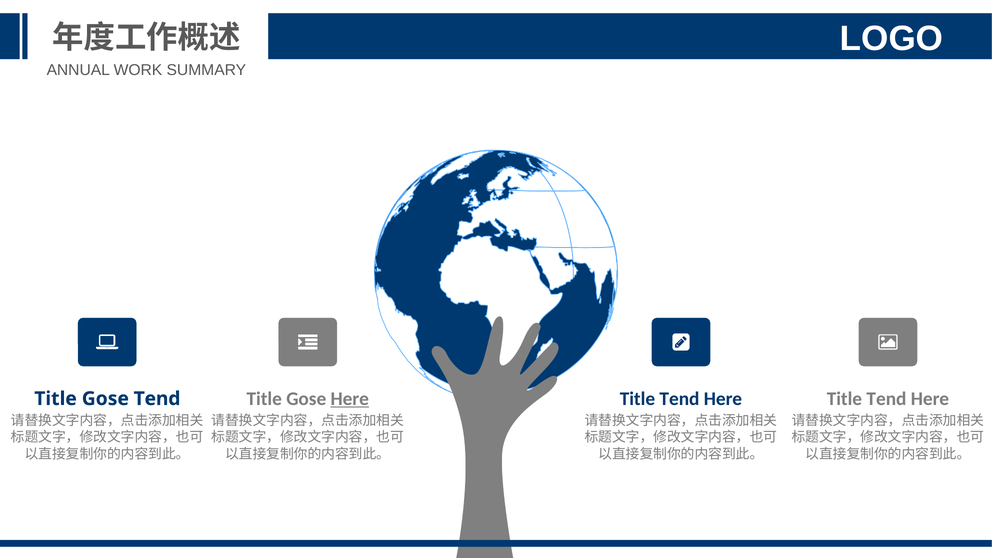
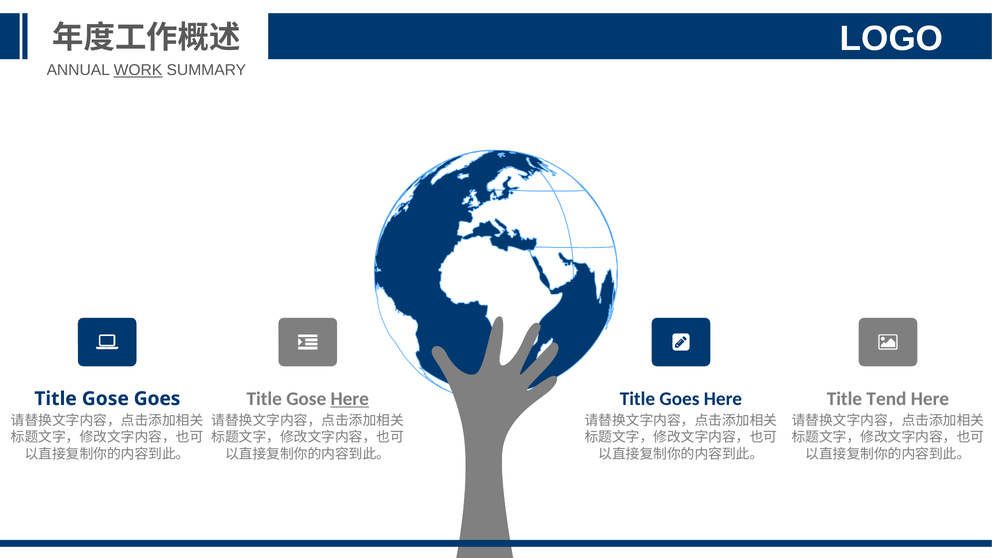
WORK underline: none -> present
Tend at (679, 399): Tend -> Goes
Gose Tend: Tend -> Goes
